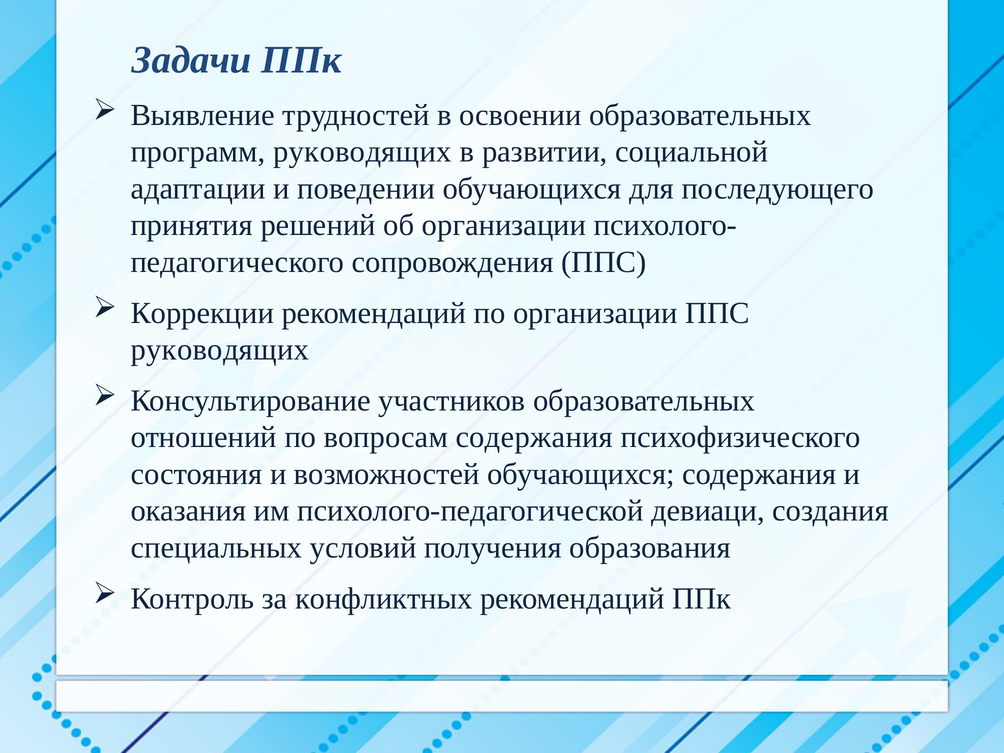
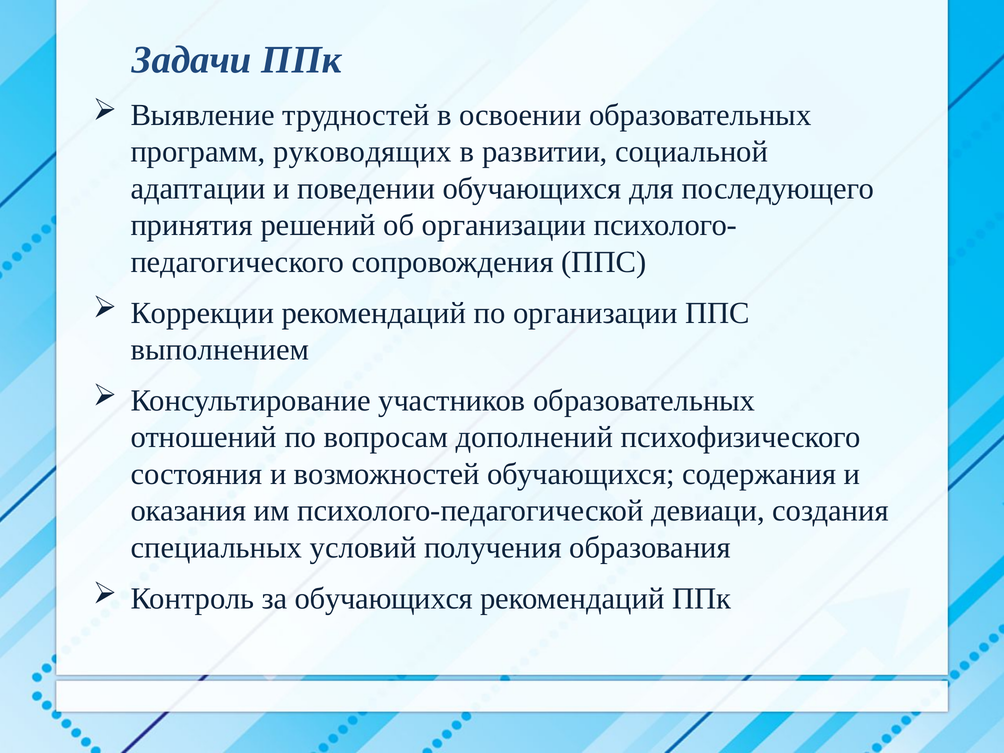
руководящих at (220, 350): руководящих -> выполнением
вопросам содержания: содержания -> дополнений
за конфликтных: конфликтных -> обучающихся
